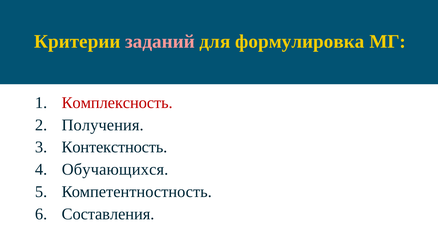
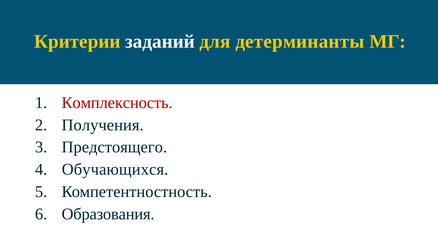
заданий colour: pink -> white
формулировка: формулировка -> детерминанты
Контекстность: Контекстность -> Предстоящего
Составления: Составления -> Образования
